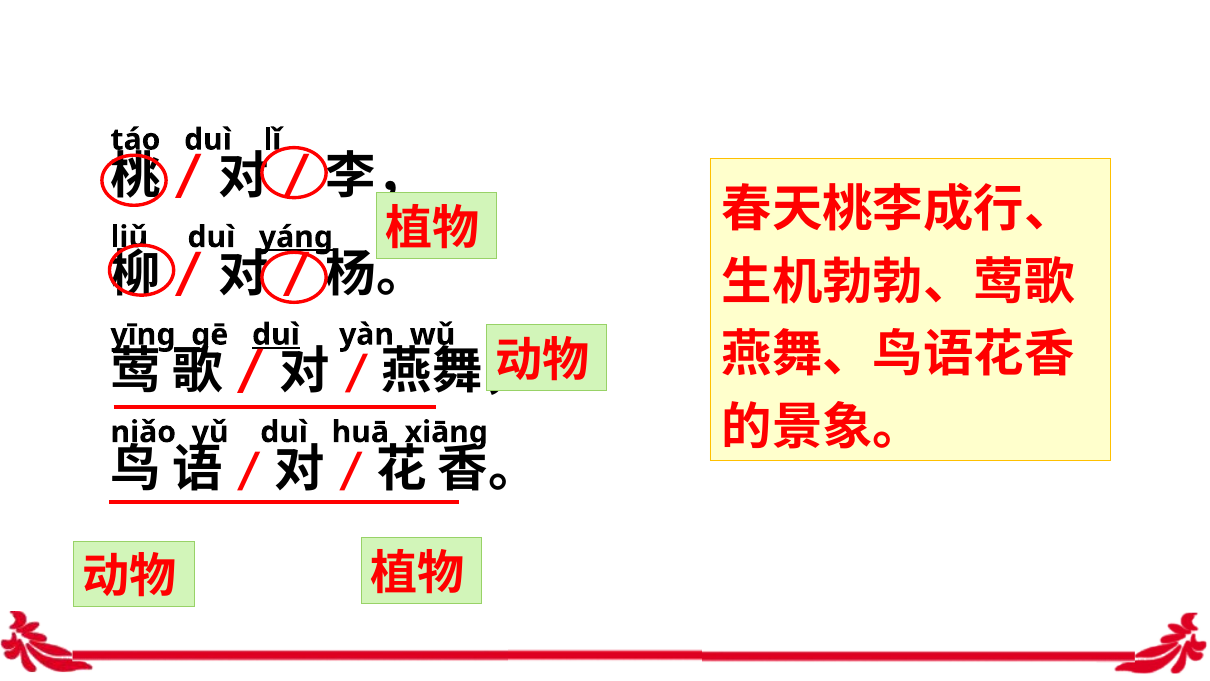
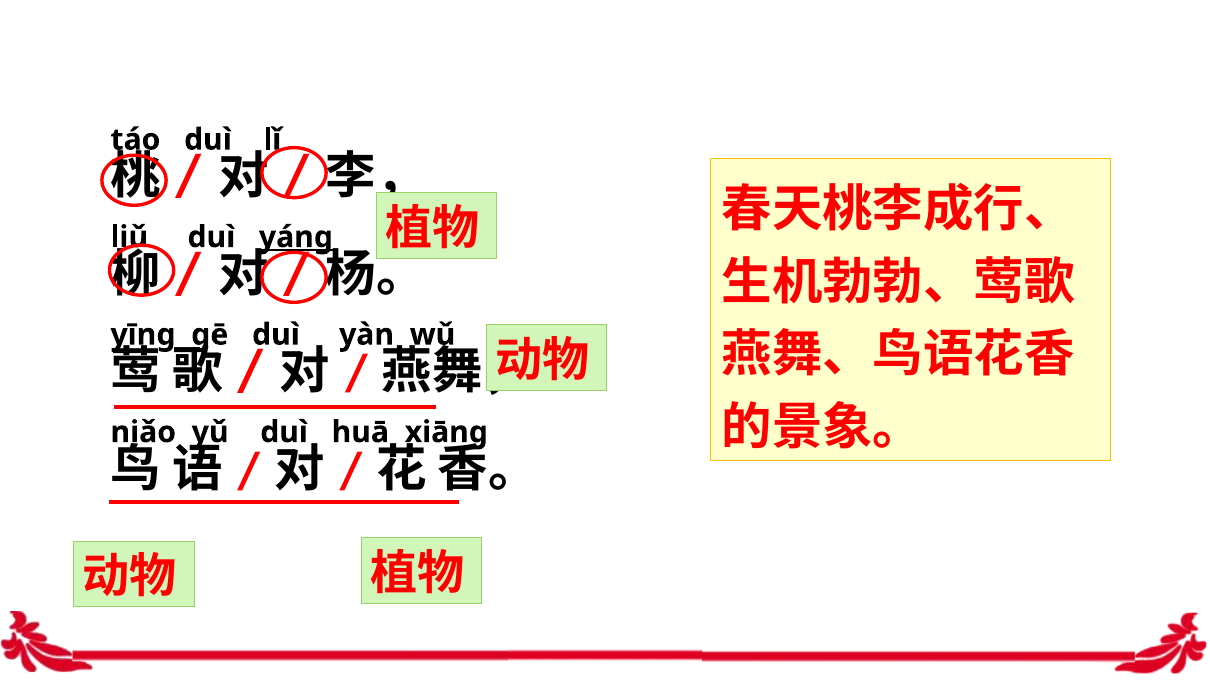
duì at (276, 334) underline: present -> none
